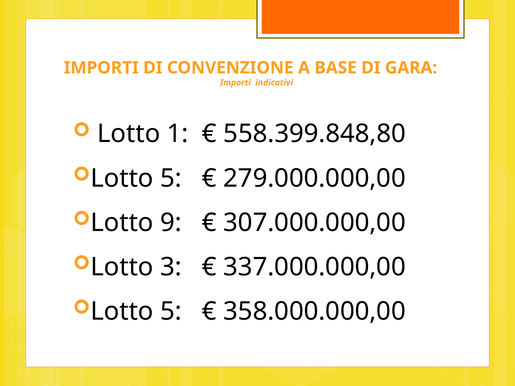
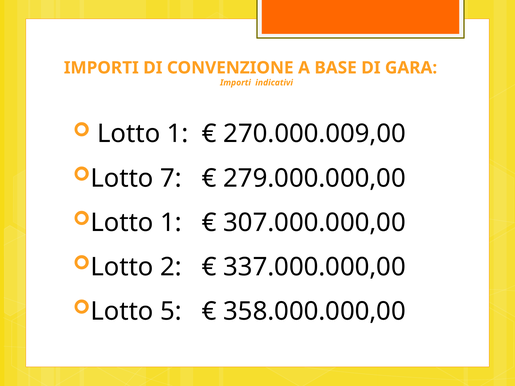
558.399.848,80: 558.399.848,80 -> 270.000.009,00
5 at (171, 178): 5 -> 7
9 at (171, 223): 9 -> 1
3: 3 -> 2
